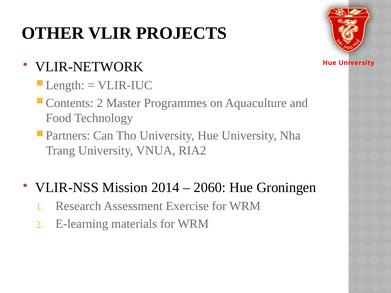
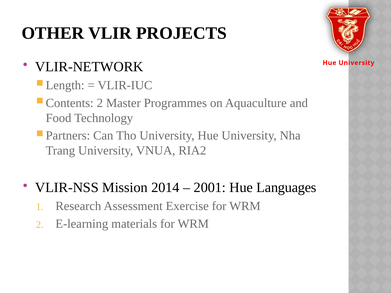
2060: 2060 -> 2001
Groningen: Groningen -> Languages
